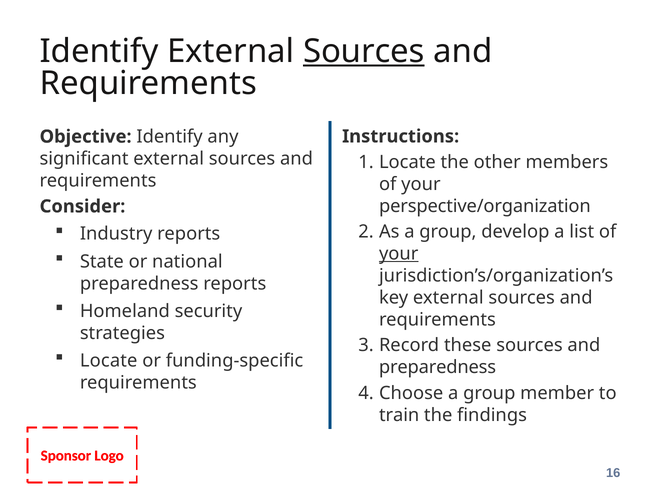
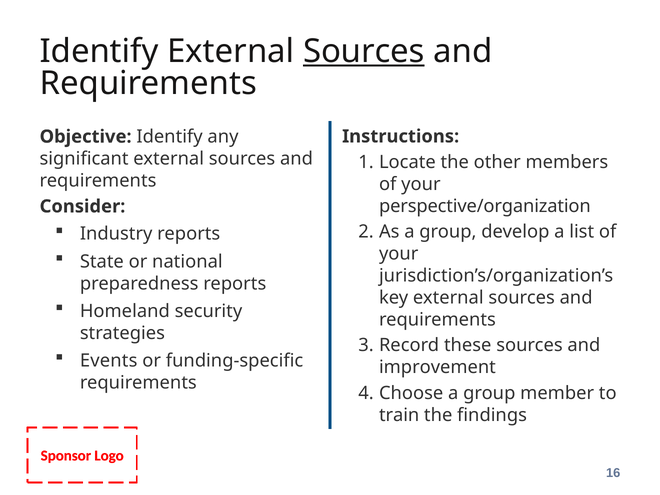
your at (399, 254) underline: present -> none
Locate at (109, 361): Locate -> Events
preparedness at (438, 367): preparedness -> improvement
